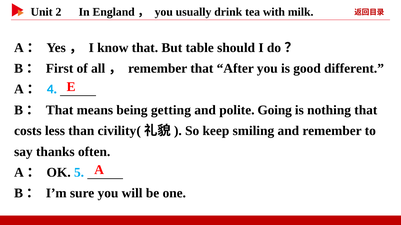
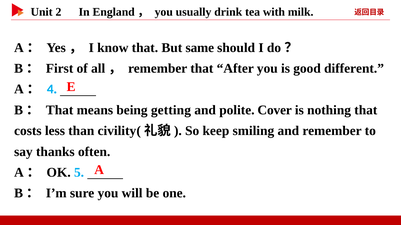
table: table -> same
Going: Going -> Cover
